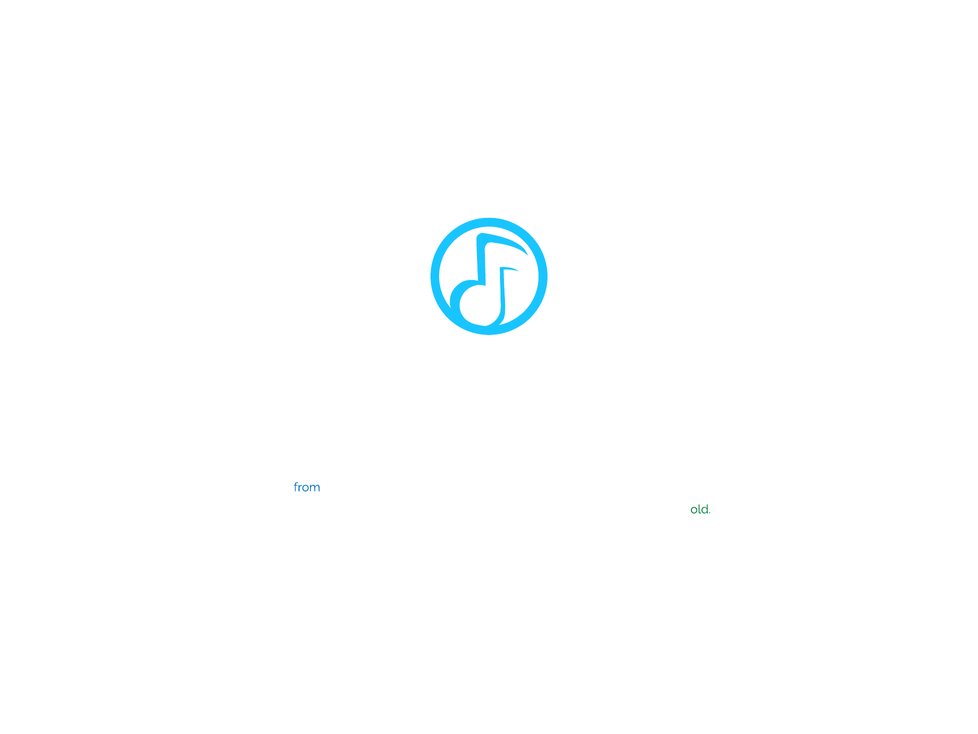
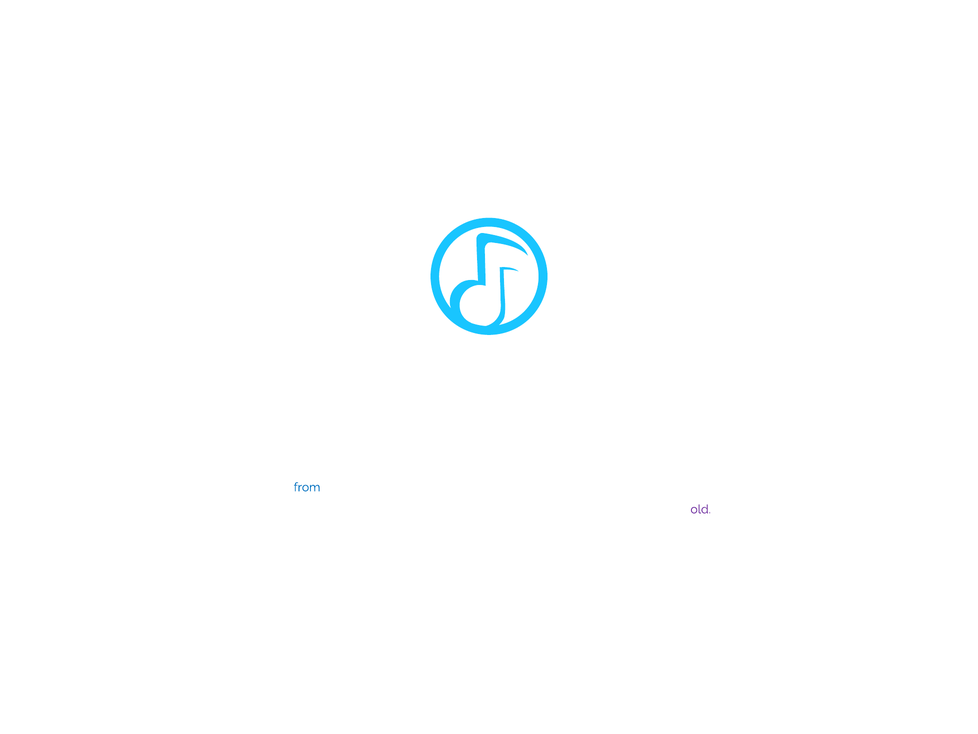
old colour: green -> purple
